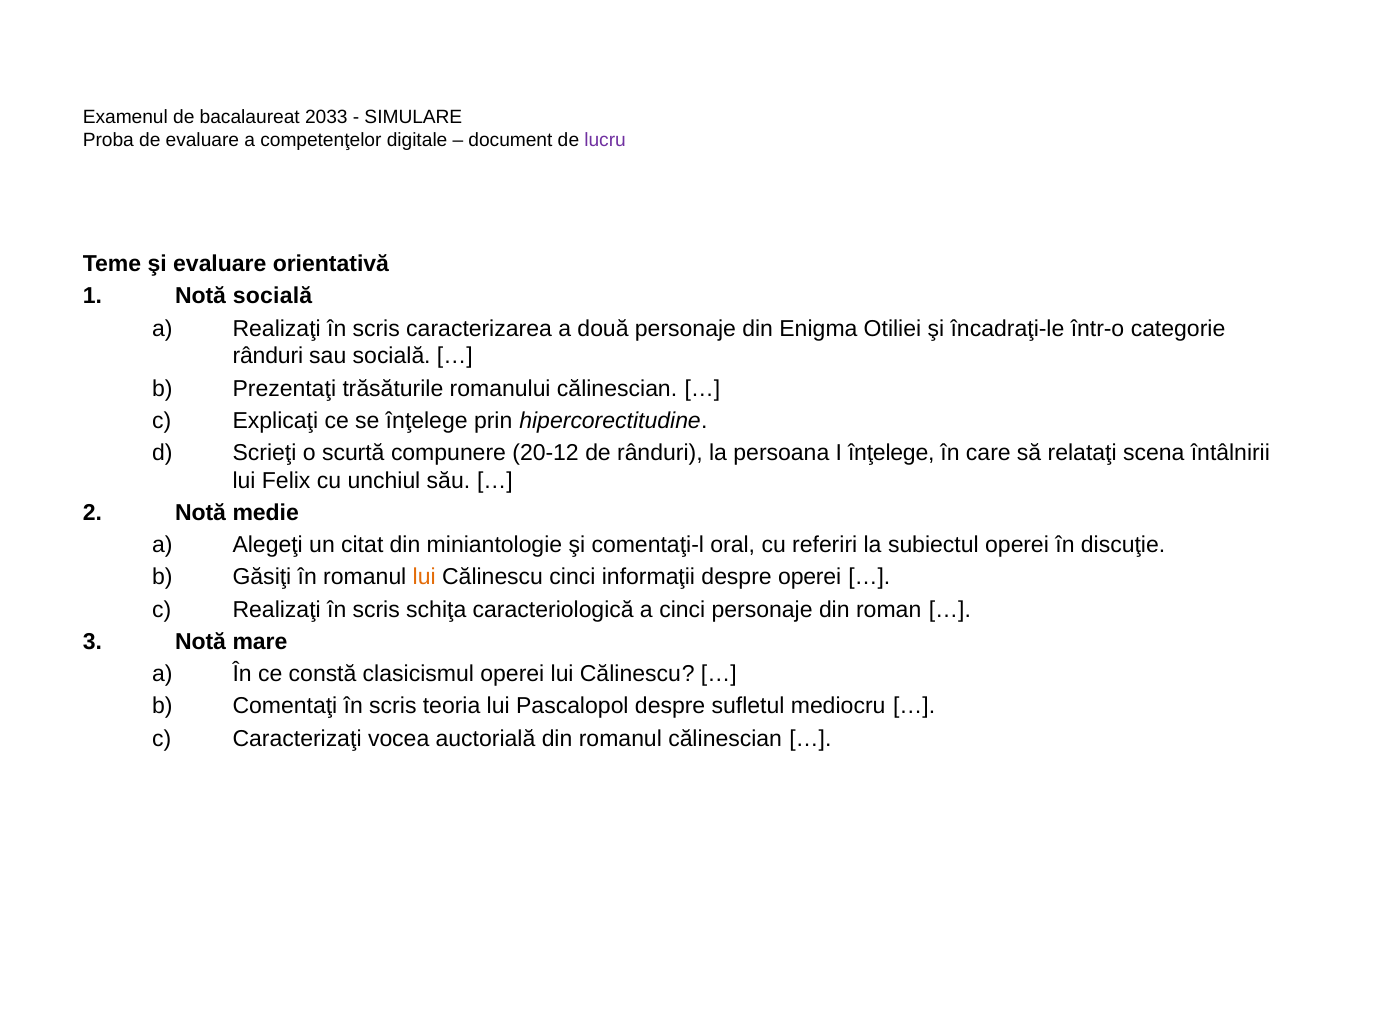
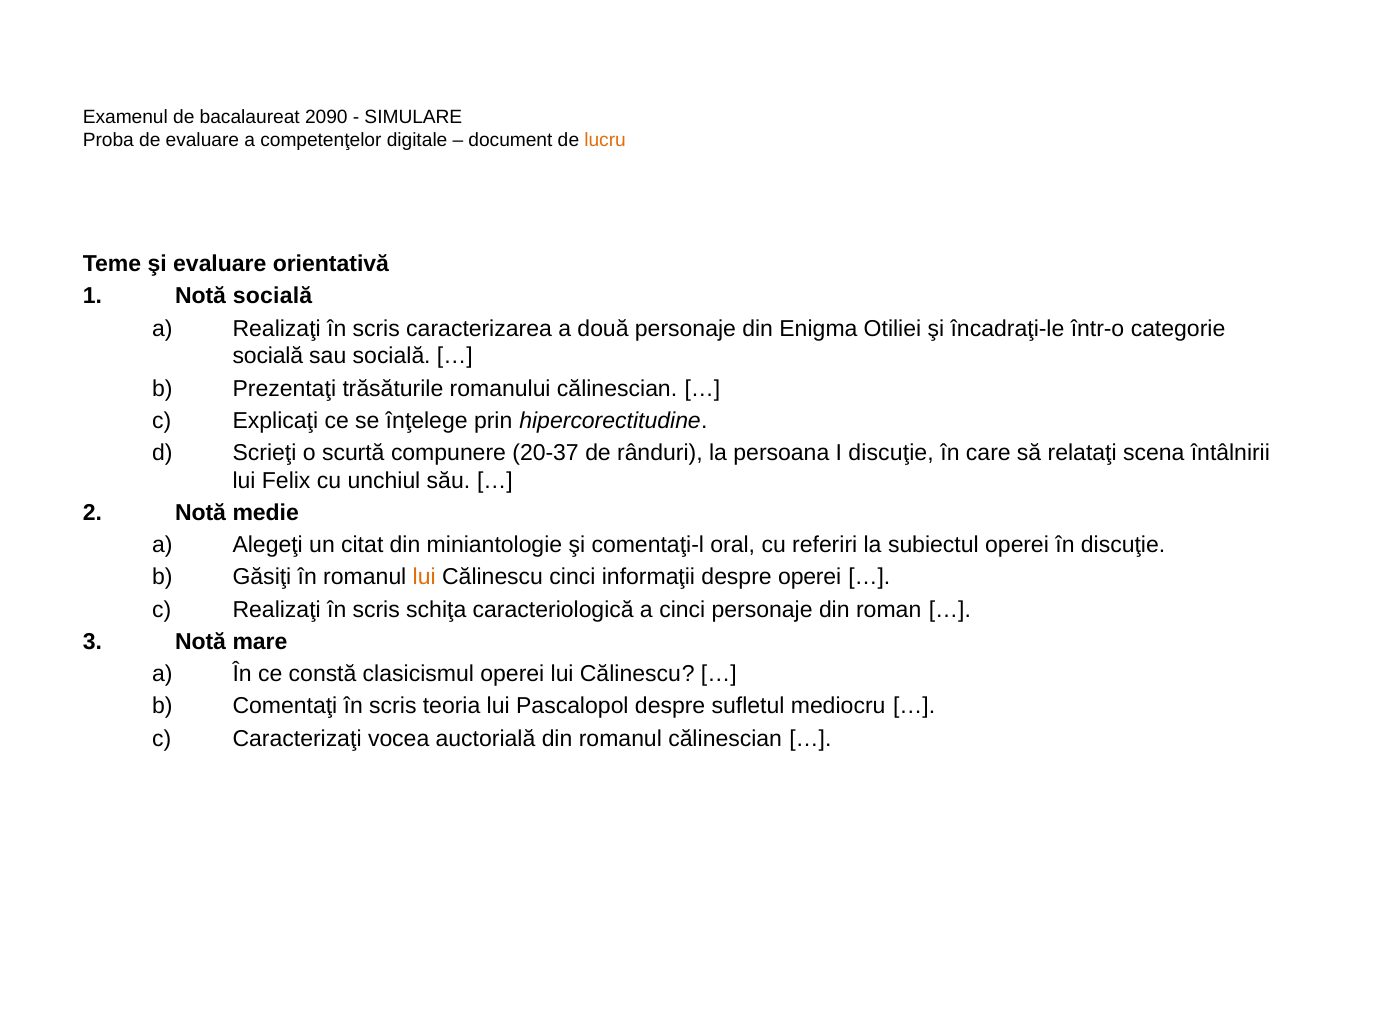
2033: 2033 -> 2090
lucru colour: purple -> orange
rânduri at (268, 356): rânduri -> socială
20-12: 20-12 -> 20-37
I înţelege: înţelege -> discuţie
